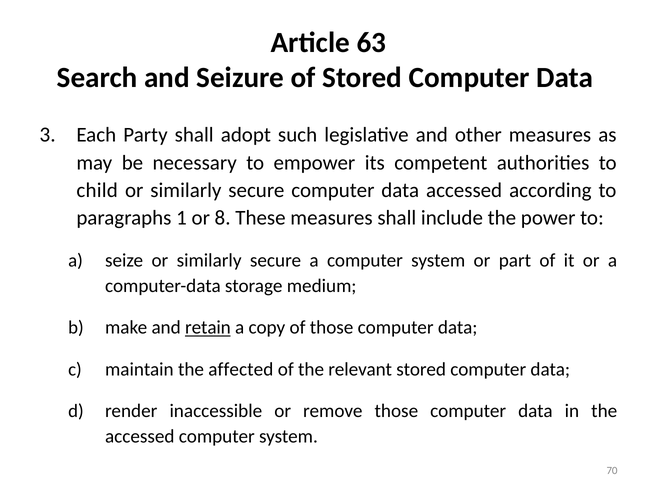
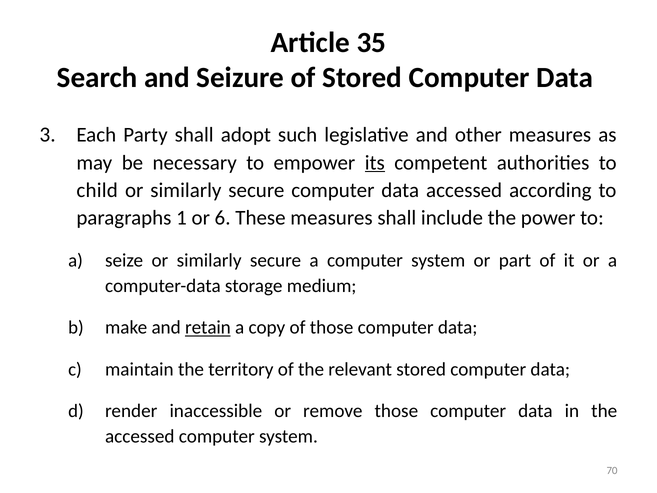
63: 63 -> 35
its underline: none -> present
8: 8 -> 6
affected: affected -> territory
